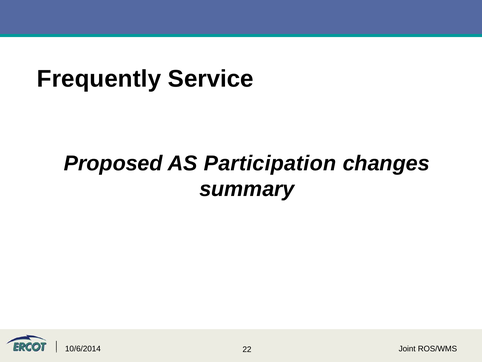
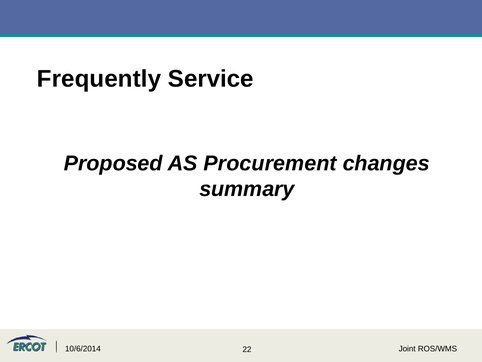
Participation: Participation -> Procurement
